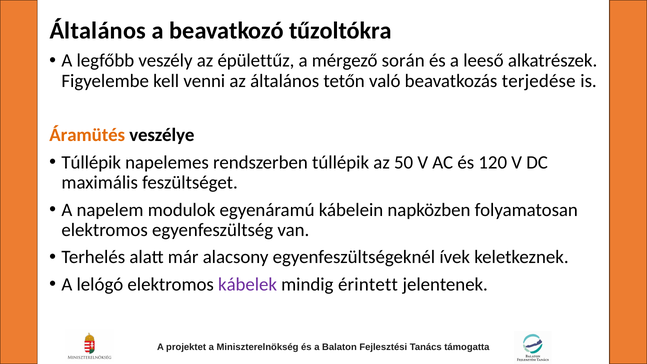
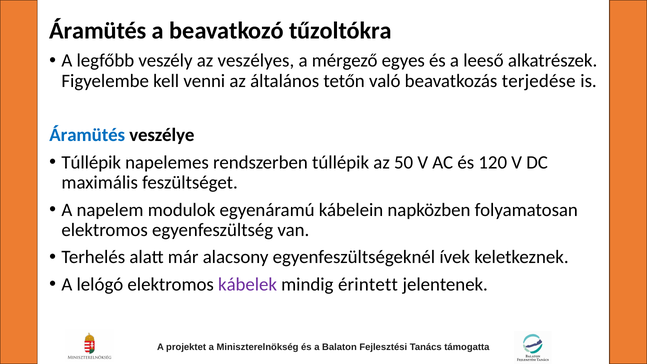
Általános at (98, 31): Általános -> Áramütés
épülettűz: épülettűz -> veszélyes
során: során -> egyes
Áramütés at (87, 135) colour: orange -> blue
